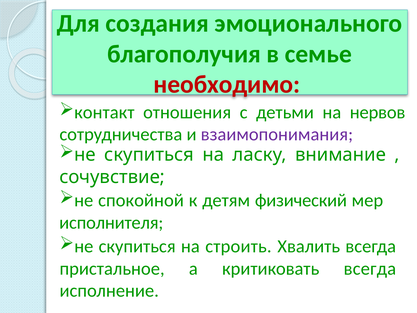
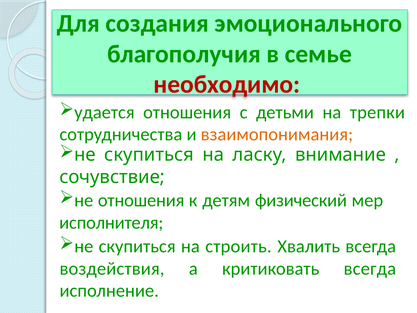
контакт: контакт -> удается
нервов: нервов -> трепки
взаимопонимания colour: purple -> orange
не спокойной: спокойной -> отношения
пристальное: пристальное -> воздействия
